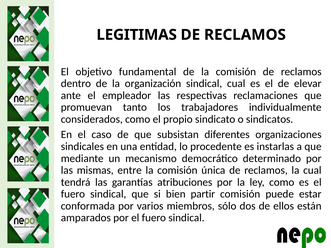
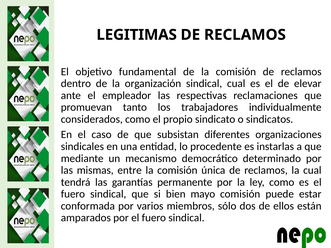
atribuciones: atribuciones -> permanente
partir: partir -> mayo
